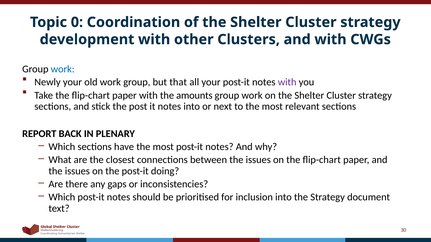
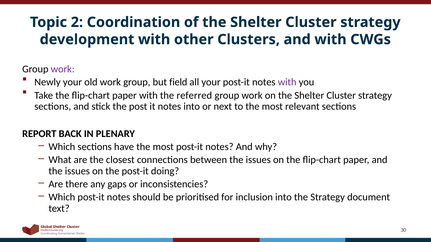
0: 0 -> 2
work at (63, 69) colour: blue -> purple
that: that -> field
amounts: amounts -> referred
